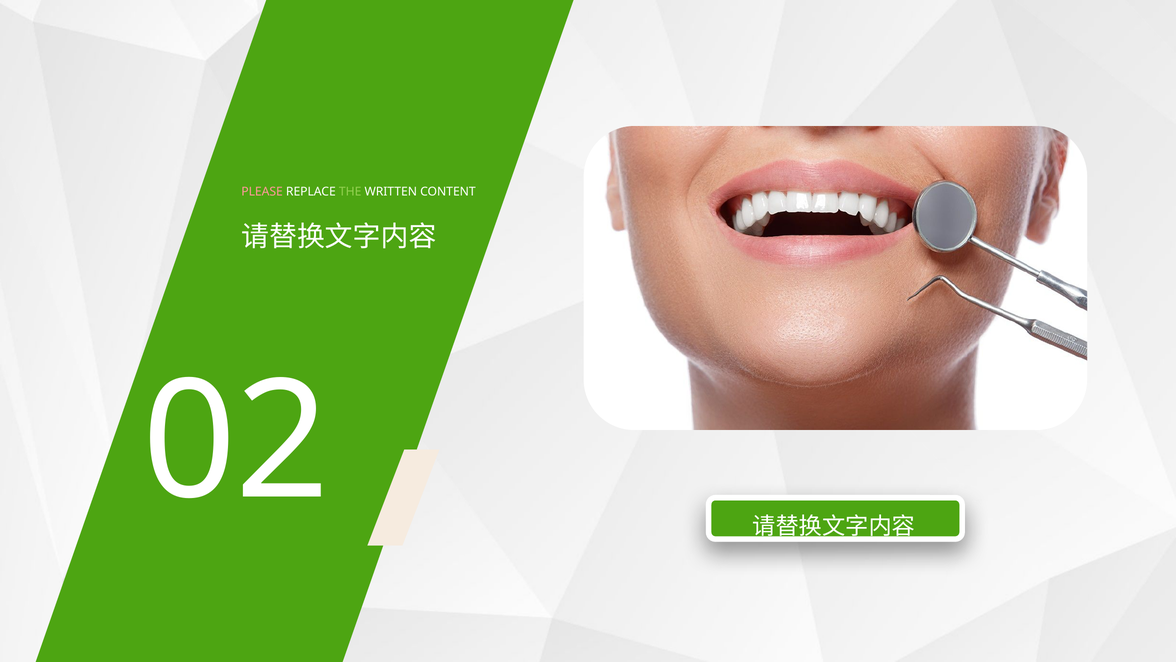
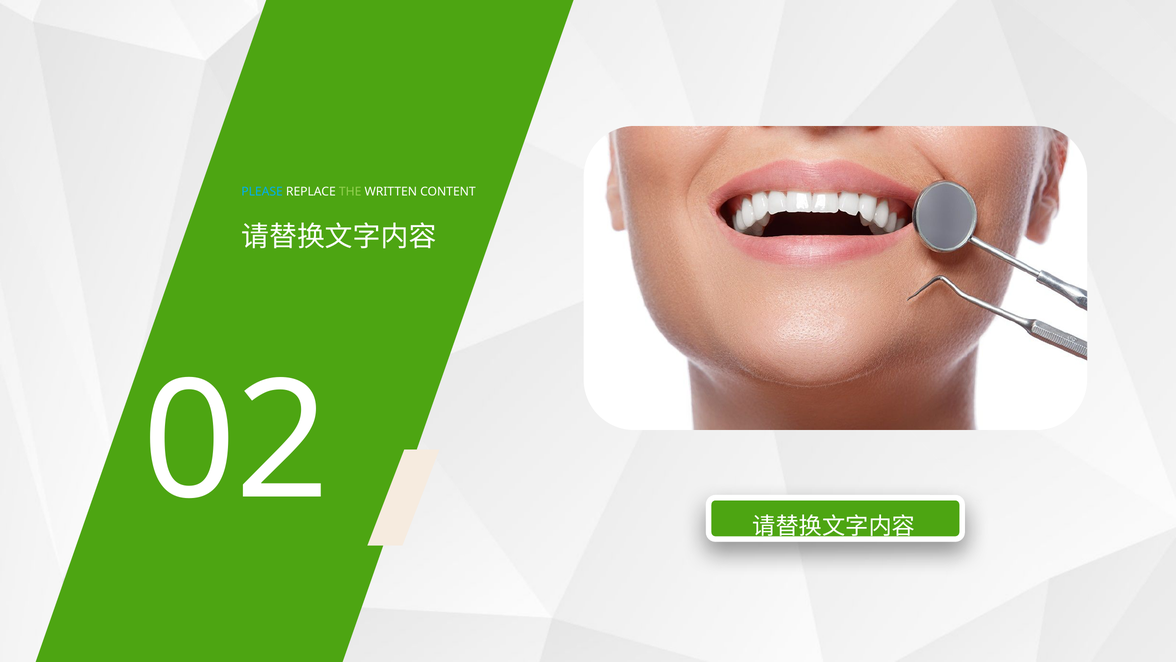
PLEASE colour: pink -> light blue
